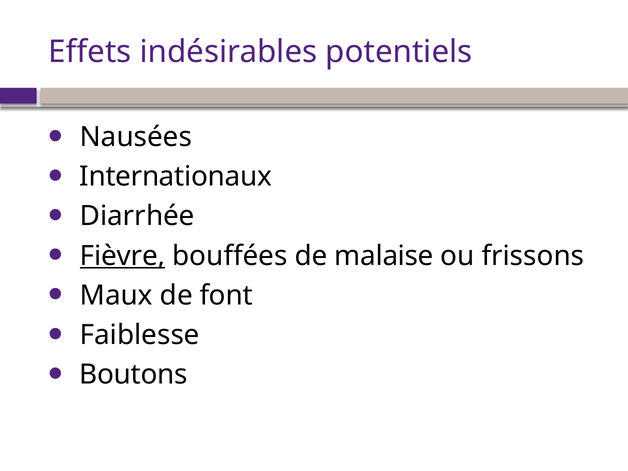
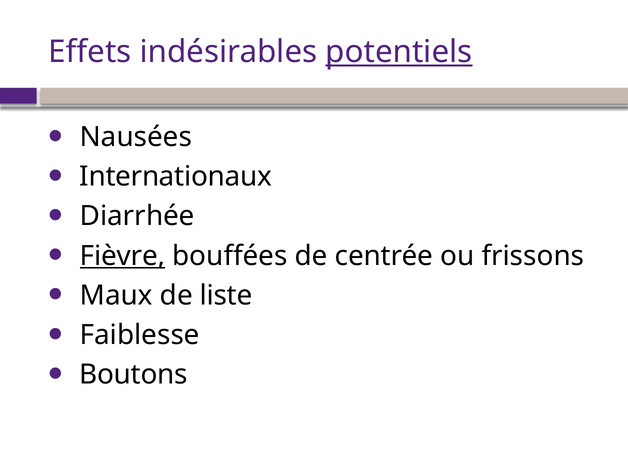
potentiels underline: none -> present
malaise: malaise -> centrée
font: font -> liste
